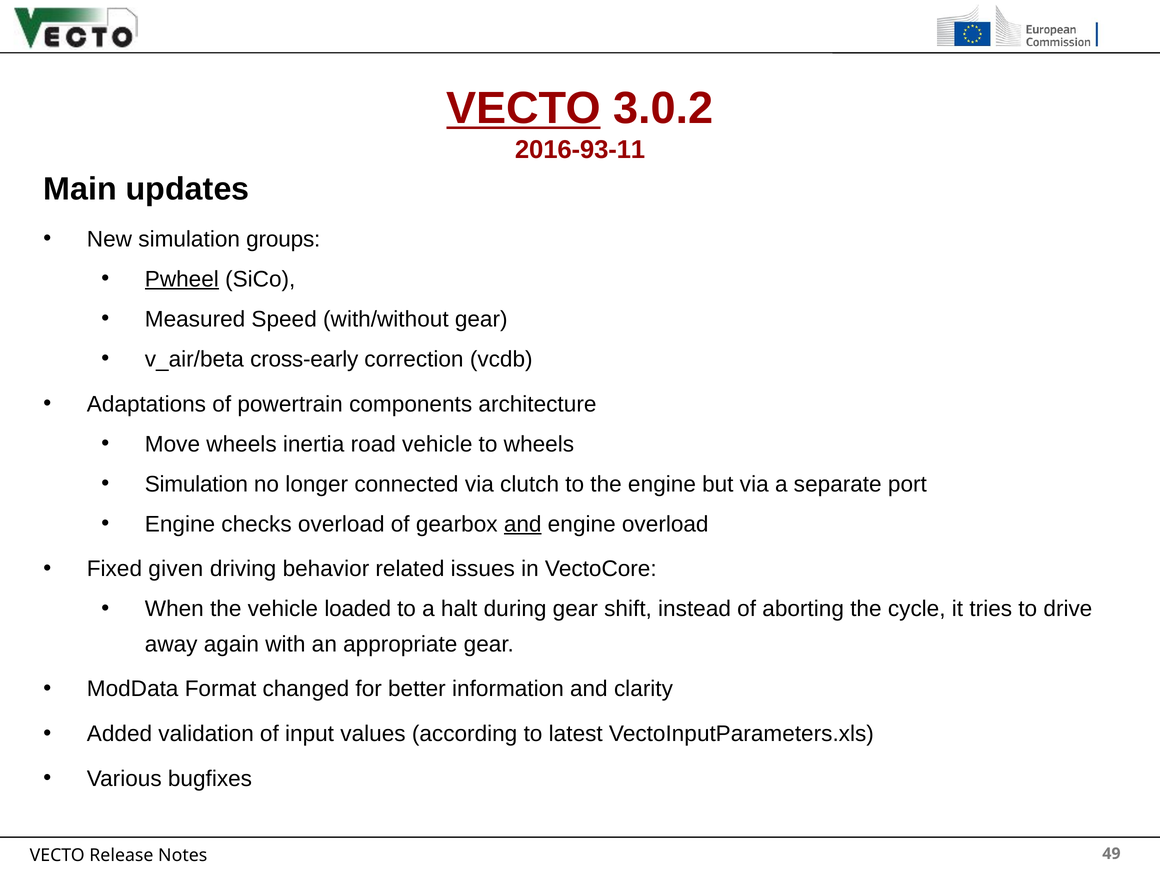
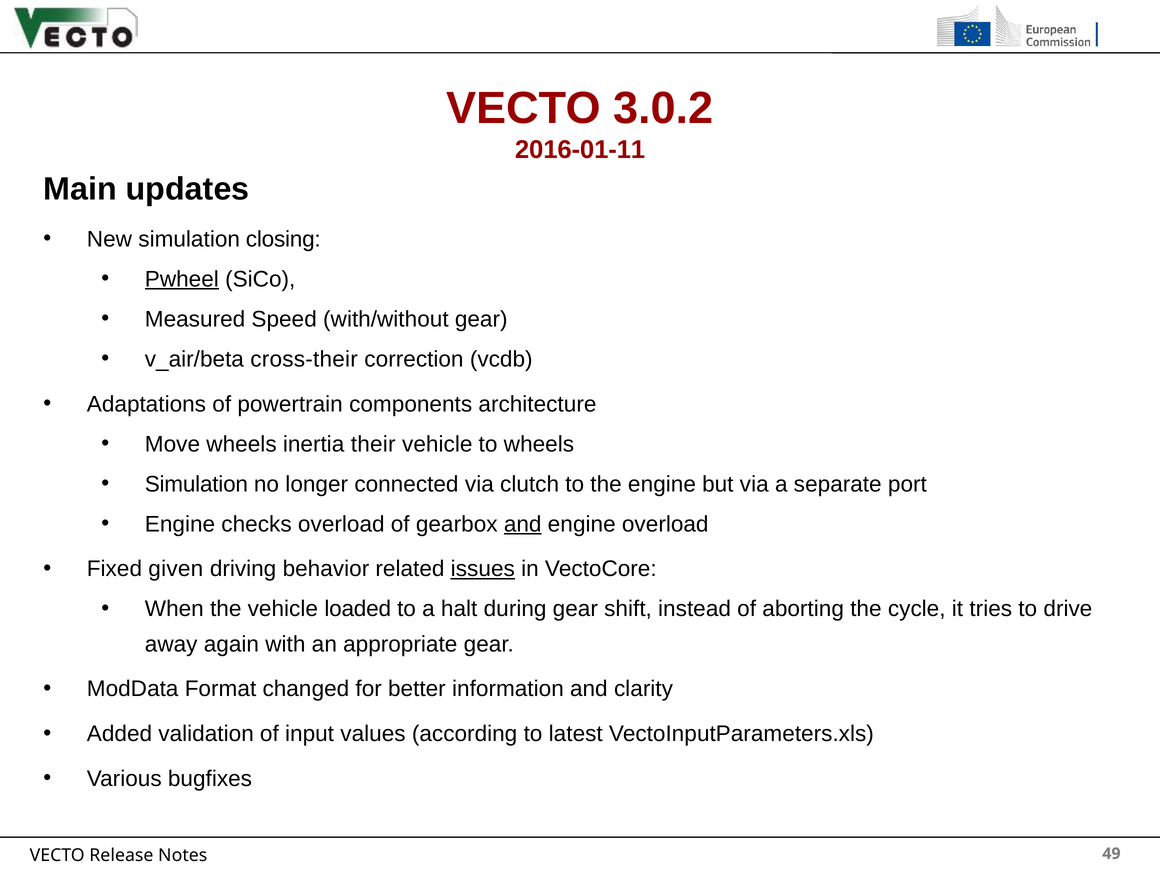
VECTO at (524, 108) underline: present -> none
2016-93-11: 2016-93-11 -> 2016-01-11
groups: groups -> closing
cross-early: cross-early -> cross-their
road: road -> their
issues underline: none -> present
